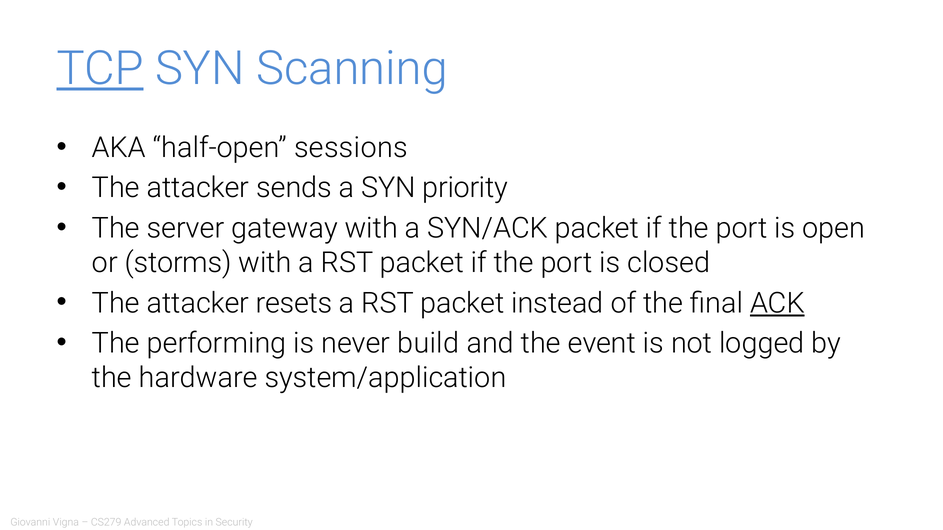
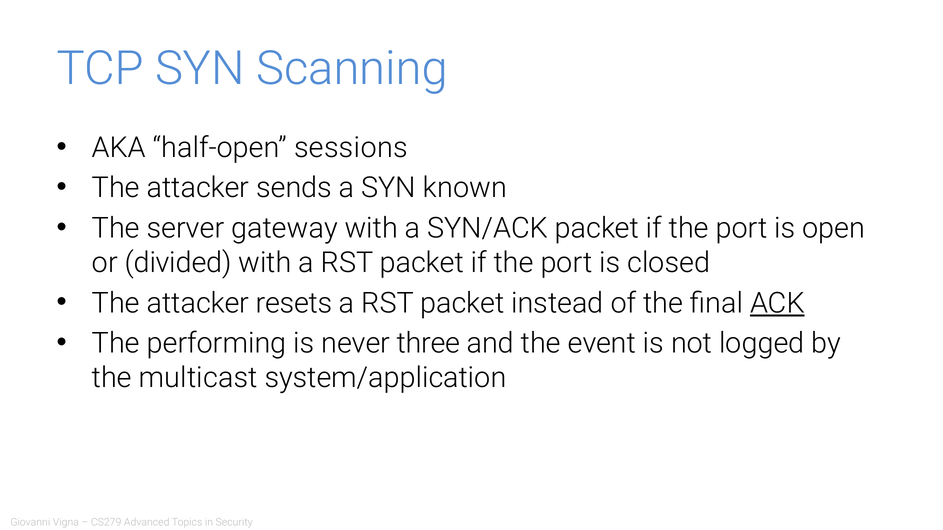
TCP underline: present -> none
priority: priority -> known
storms: storms -> divided
build: build -> three
hardware: hardware -> multicast
